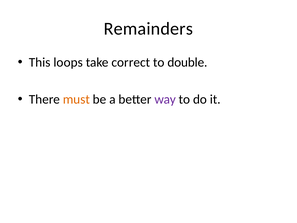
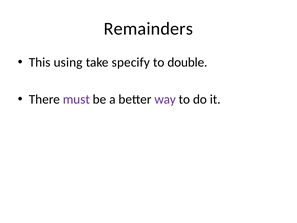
loops: loops -> using
correct: correct -> specify
must colour: orange -> purple
